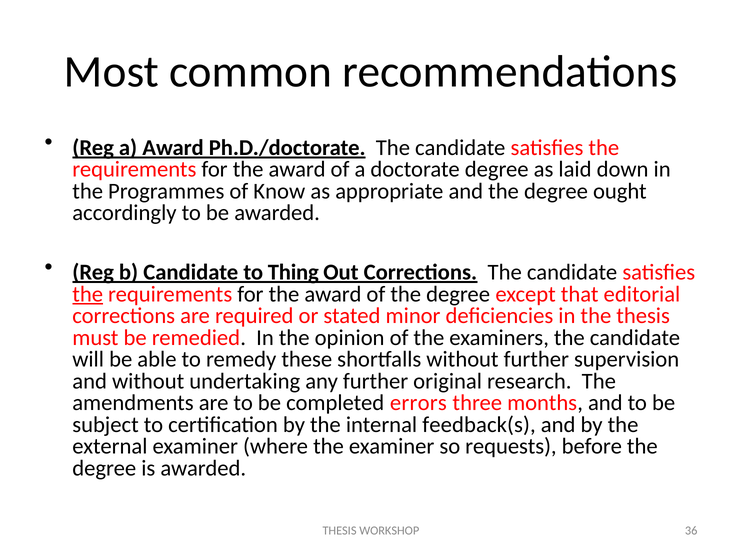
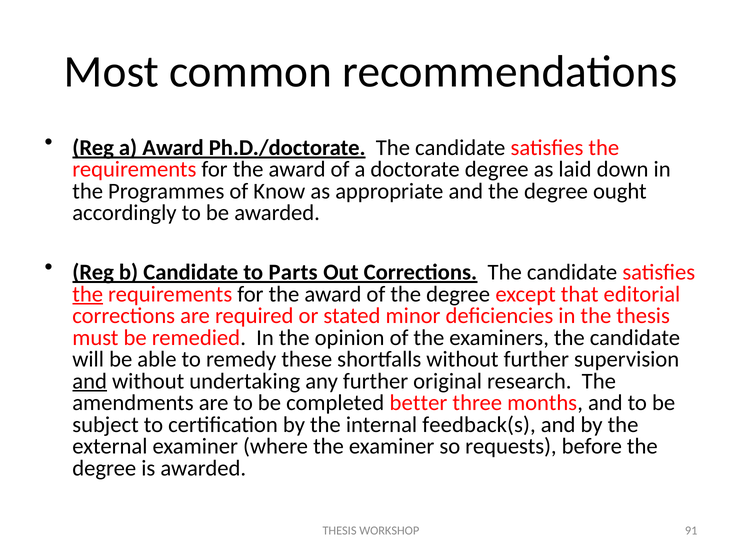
Thing: Thing -> Parts
and at (90, 381) underline: none -> present
errors: errors -> better
36: 36 -> 91
